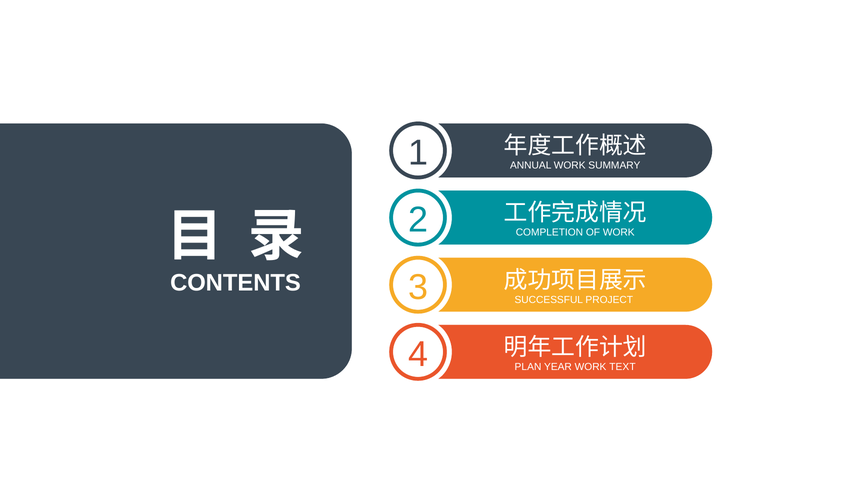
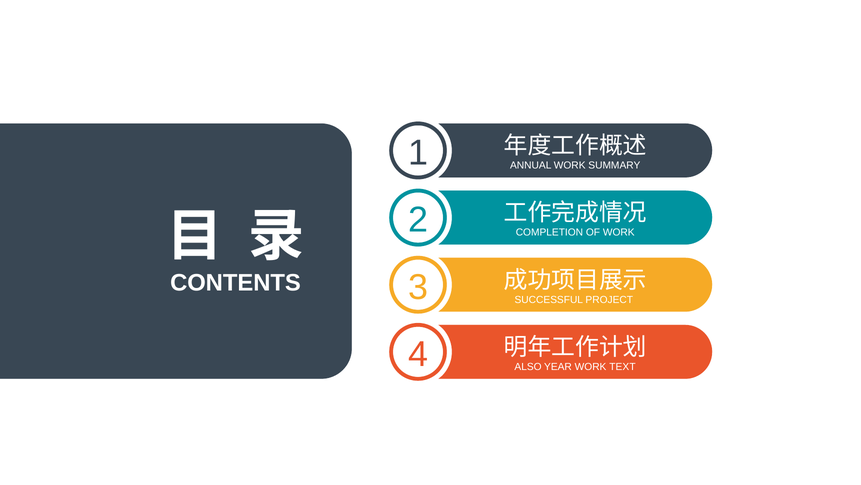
PLAN: PLAN -> ALSO
